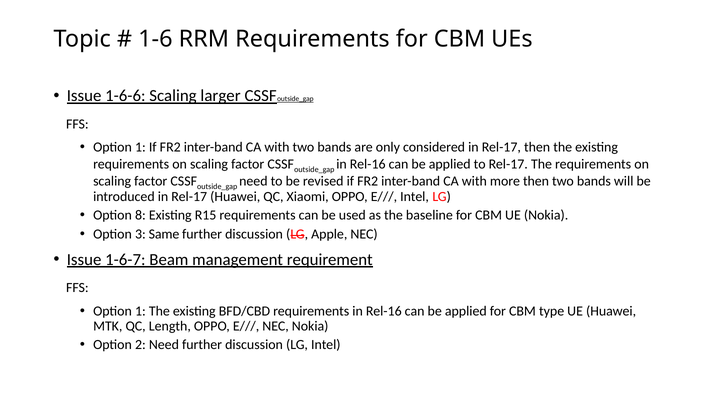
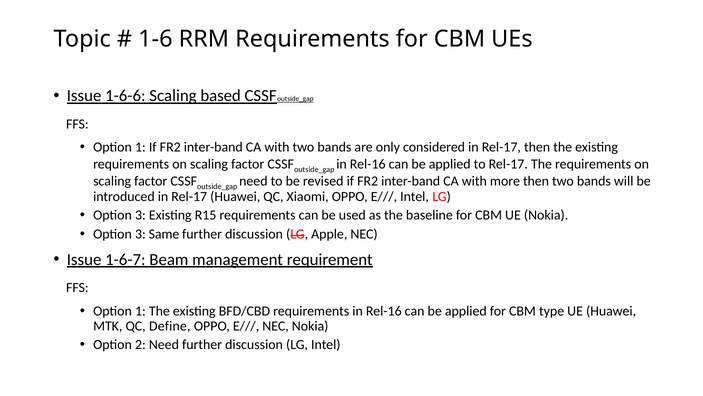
larger: larger -> based
8 at (140, 215): 8 -> 3
Length: Length -> Define
